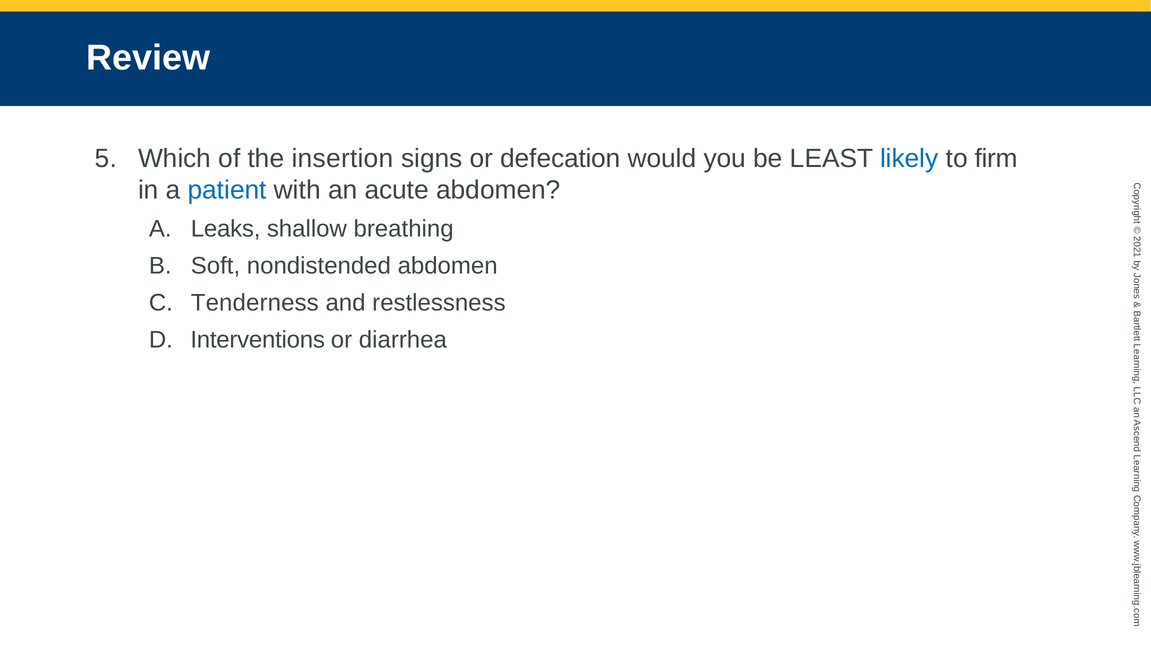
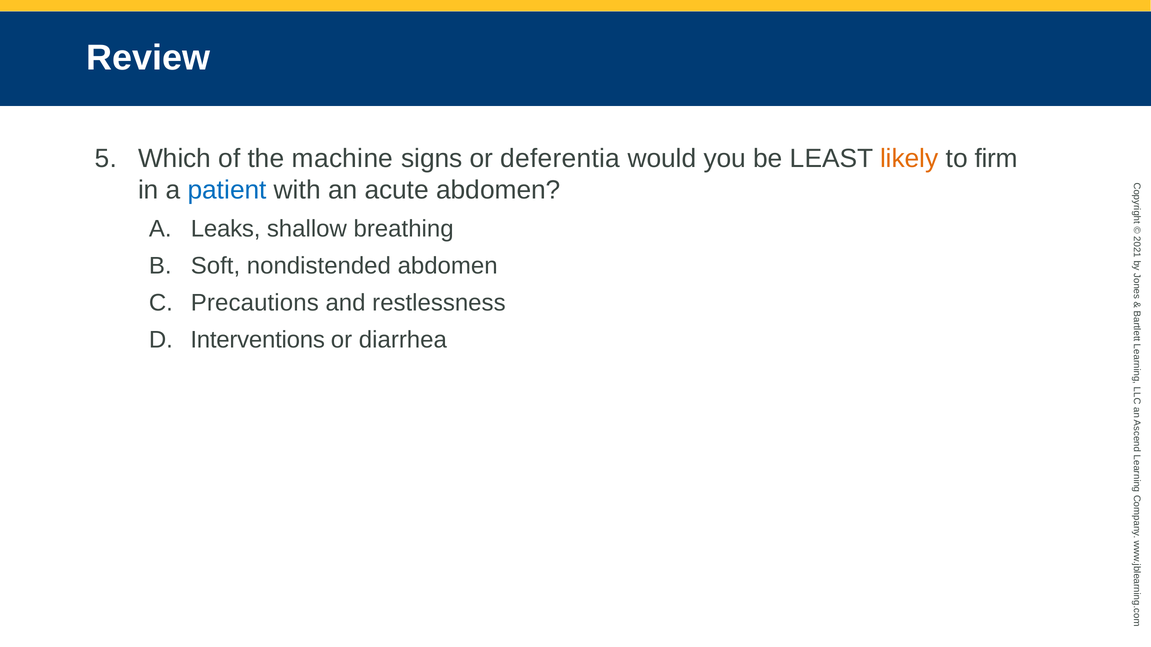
insertion: insertion -> machine
defecation: defecation -> deferentia
likely colour: blue -> orange
Tenderness: Tenderness -> Precautions
